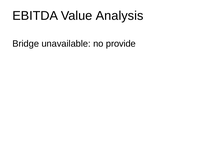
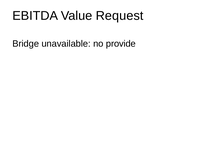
Analysis: Analysis -> Request
